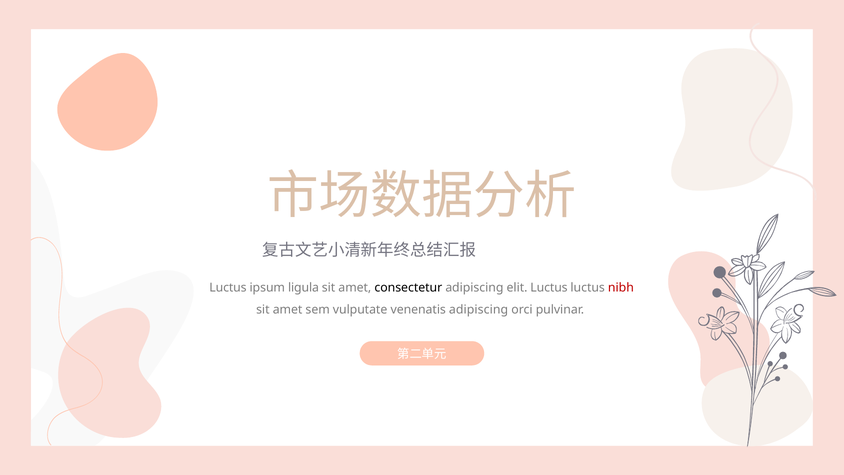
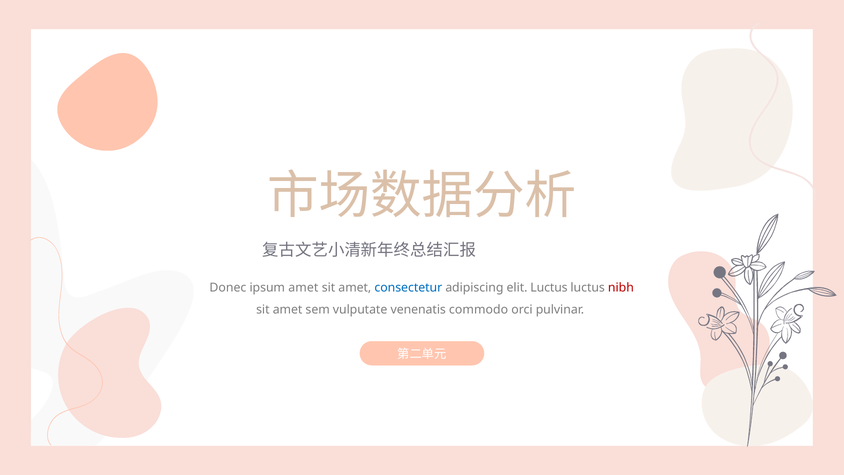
Luctus at (228, 287): Luctus -> Donec
ipsum ligula: ligula -> amet
consectetur colour: black -> blue
venenatis adipiscing: adipiscing -> commodo
